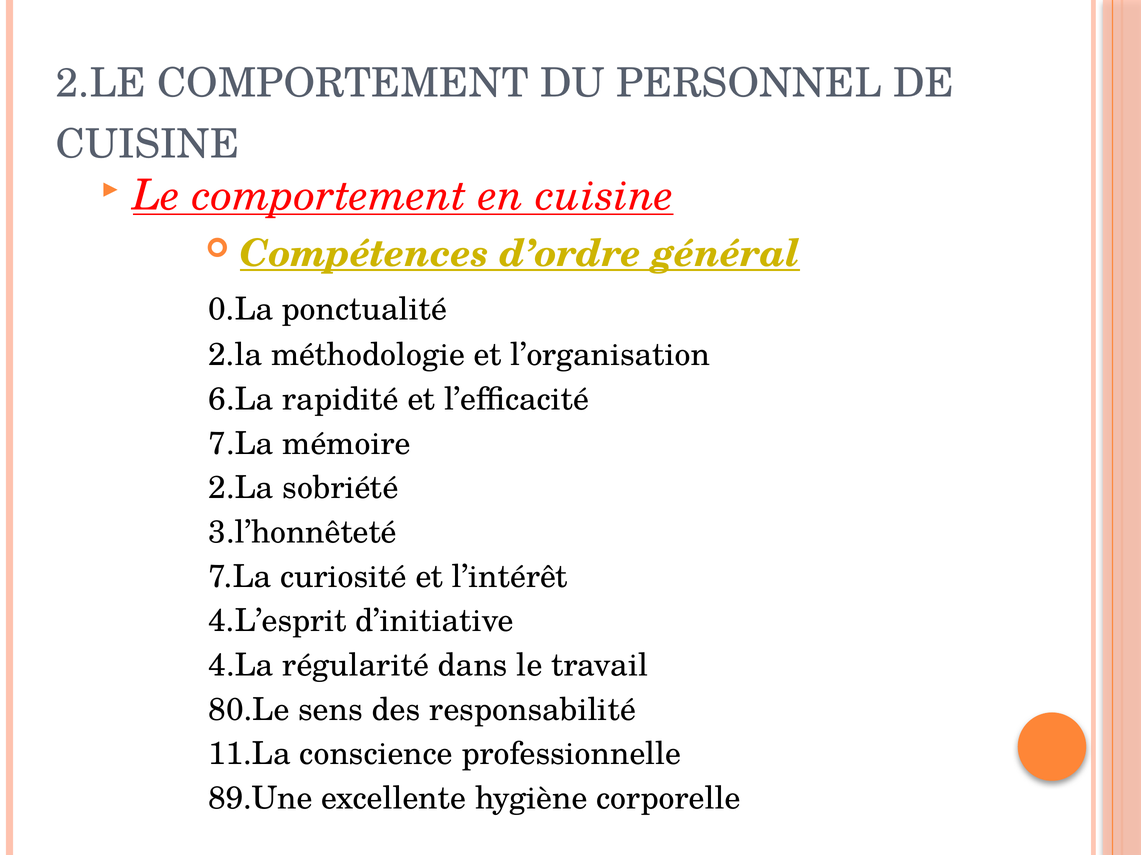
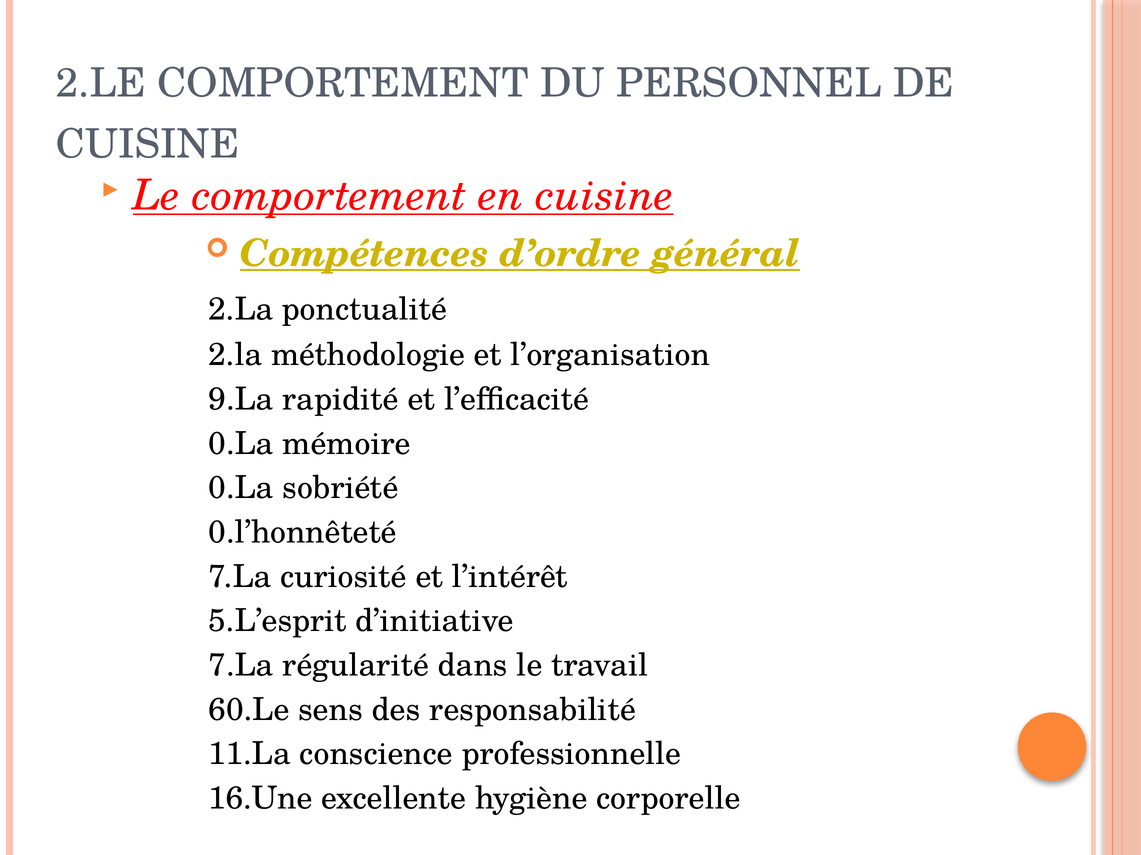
0.La at (241, 310): 0.La -> 2.La
6.La: 6.La -> 9.La
7.La at (241, 444): 7.La -> 0.La
2.La at (241, 488): 2.La -> 0.La
3.l’honnêteté: 3.l’honnêteté -> 0.l’honnêteté
4.L’esprit: 4.L’esprit -> 5.L’esprit
4.La at (241, 666): 4.La -> 7.La
80.Le: 80.Le -> 60.Le
89.Une: 89.Une -> 16.Une
